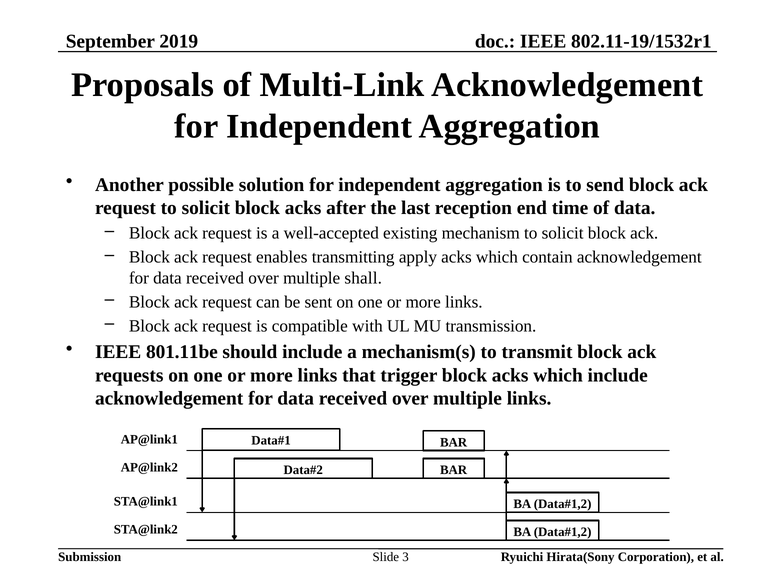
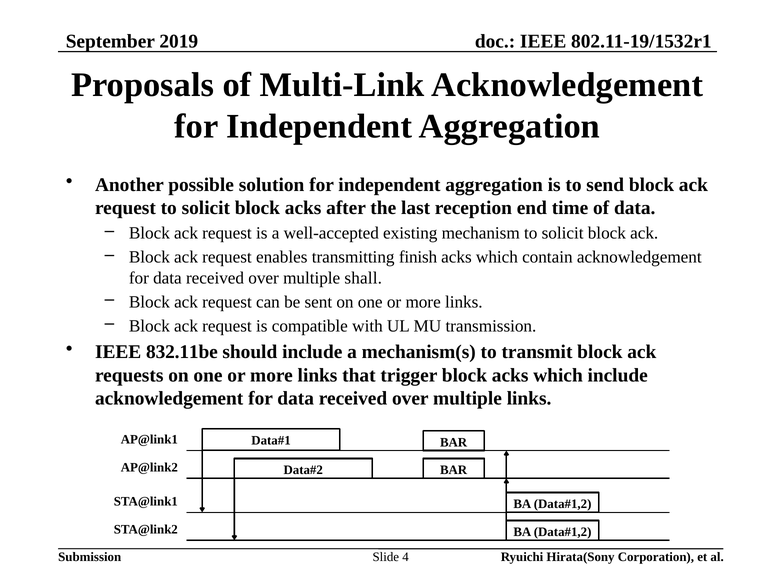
apply: apply -> finish
801.11be: 801.11be -> 832.11be
3: 3 -> 4
